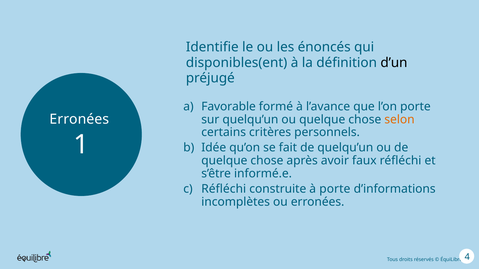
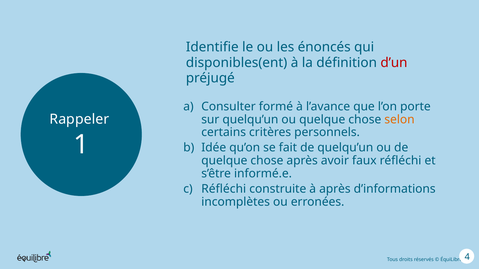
d’un colour: black -> red
Favorable: Favorable -> Consulter
Erronées at (79, 119): Erronées -> Rappeler
à porte: porte -> après
